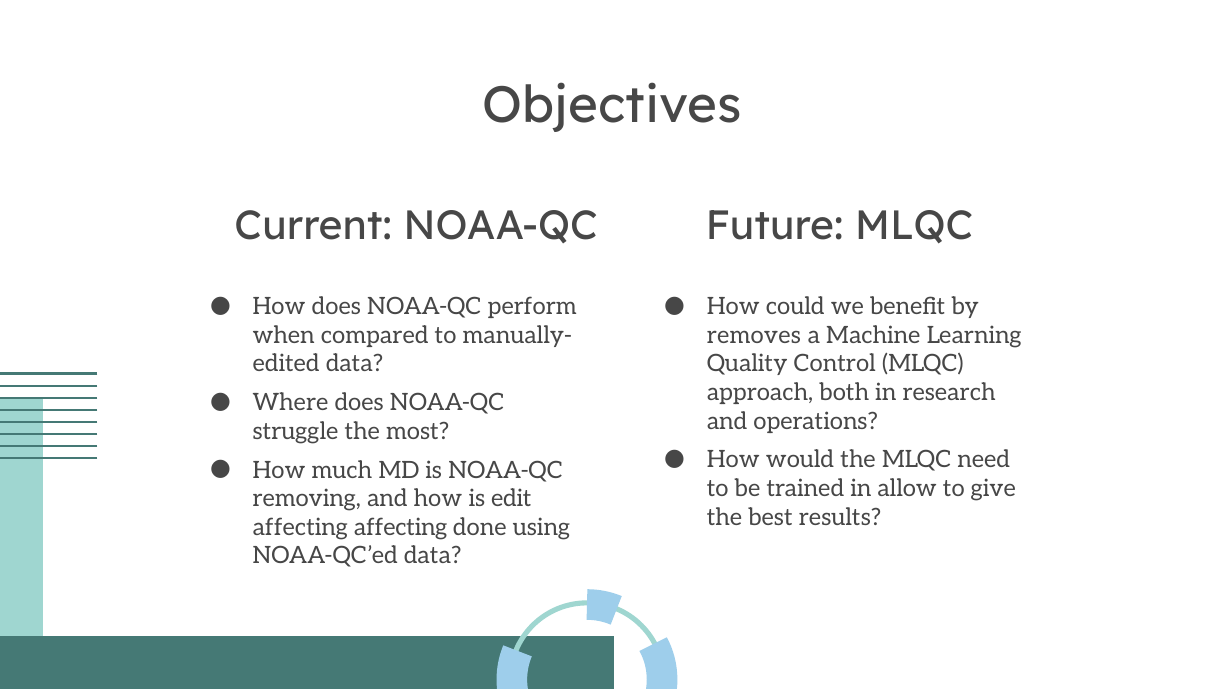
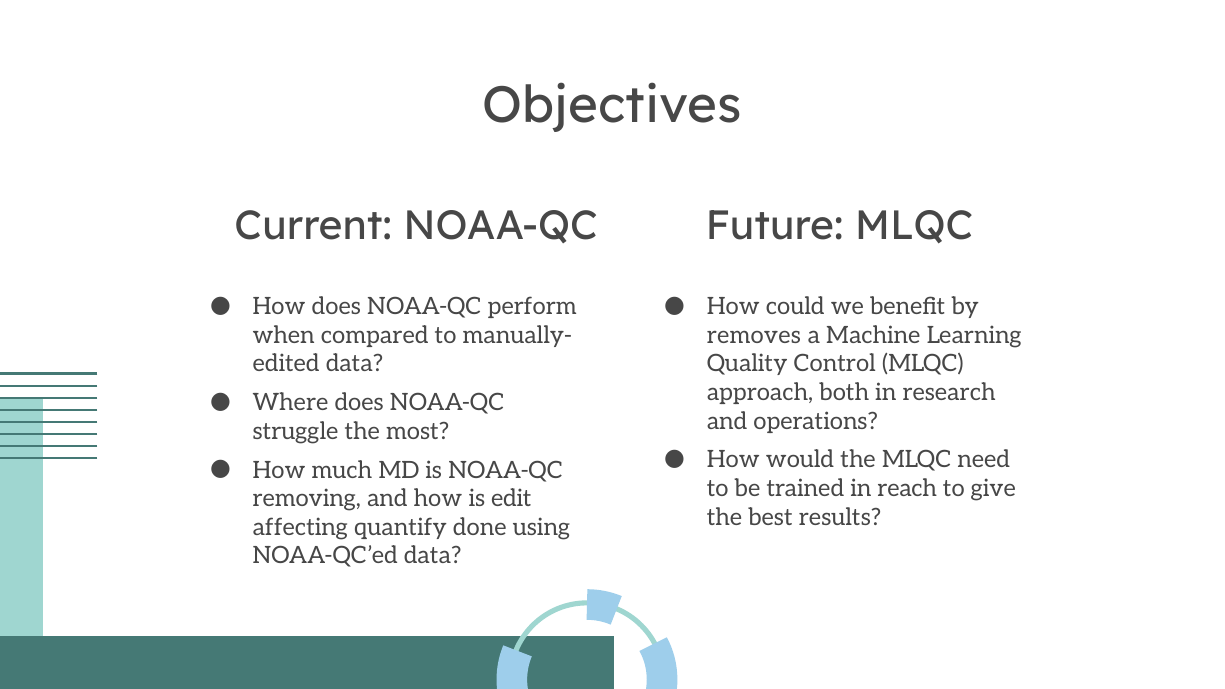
allow: allow -> reach
affecting affecting: affecting -> quantify
